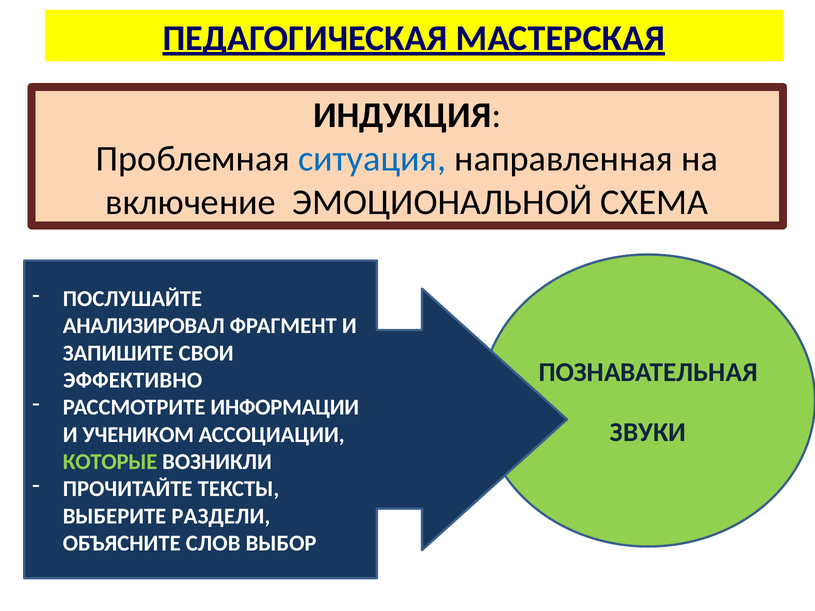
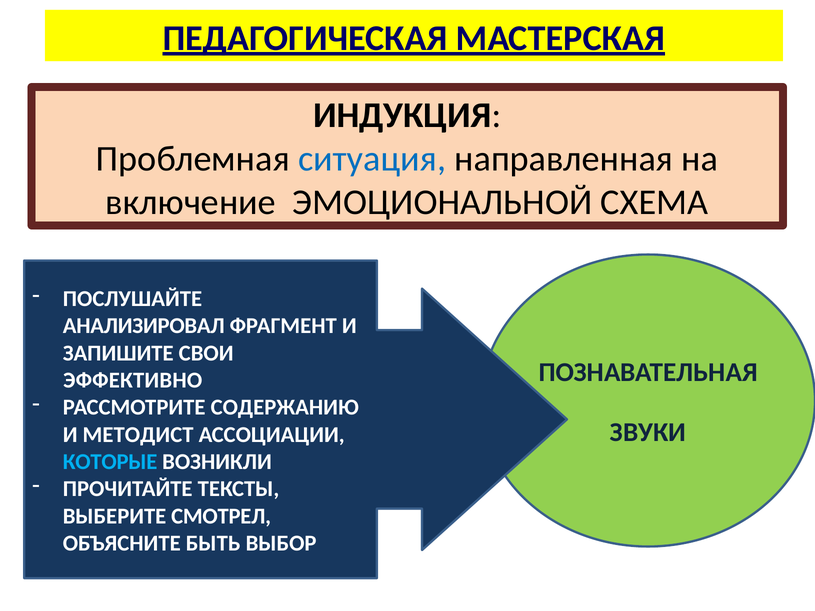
ИНФОРМАЦИИ: ИНФОРМАЦИИ -> СОДЕРЖАНИЮ
УЧЕНИКОМ: УЧЕНИКОМ -> МЕТОДИСТ
КОТОРЫЕ colour: light green -> light blue
РАЗДЕЛИ: РАЗДЕЛИ -> СМОТРЕЛ
СЛОВ: СЛОВ -> БЫТЬ
